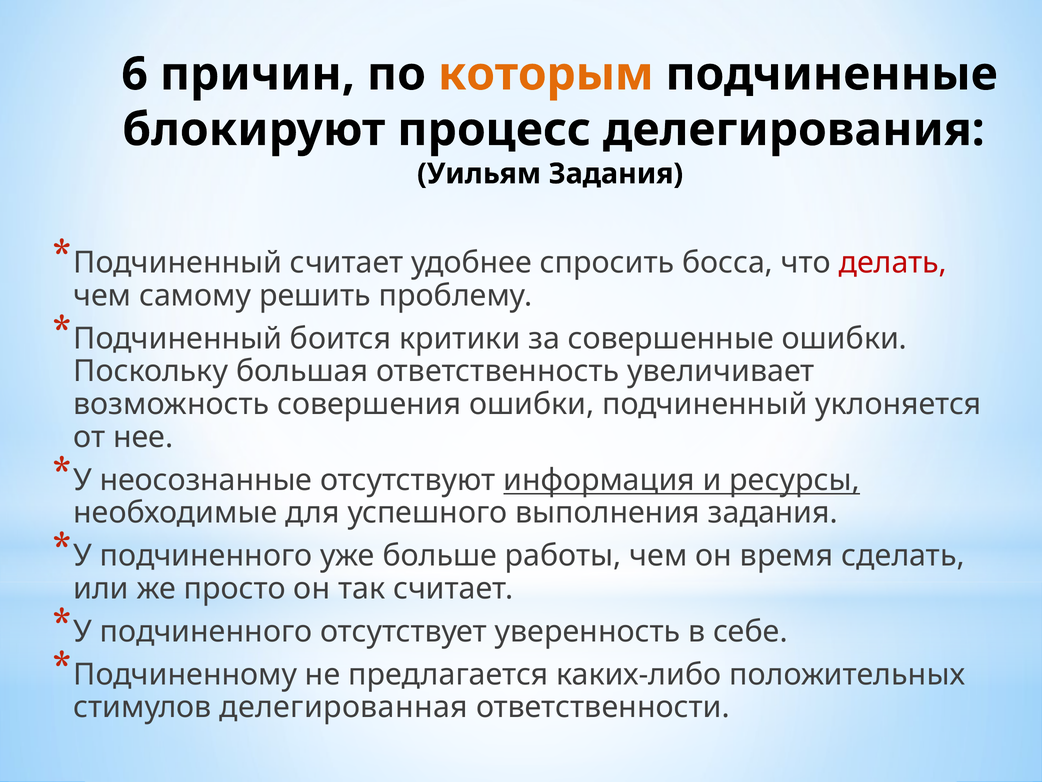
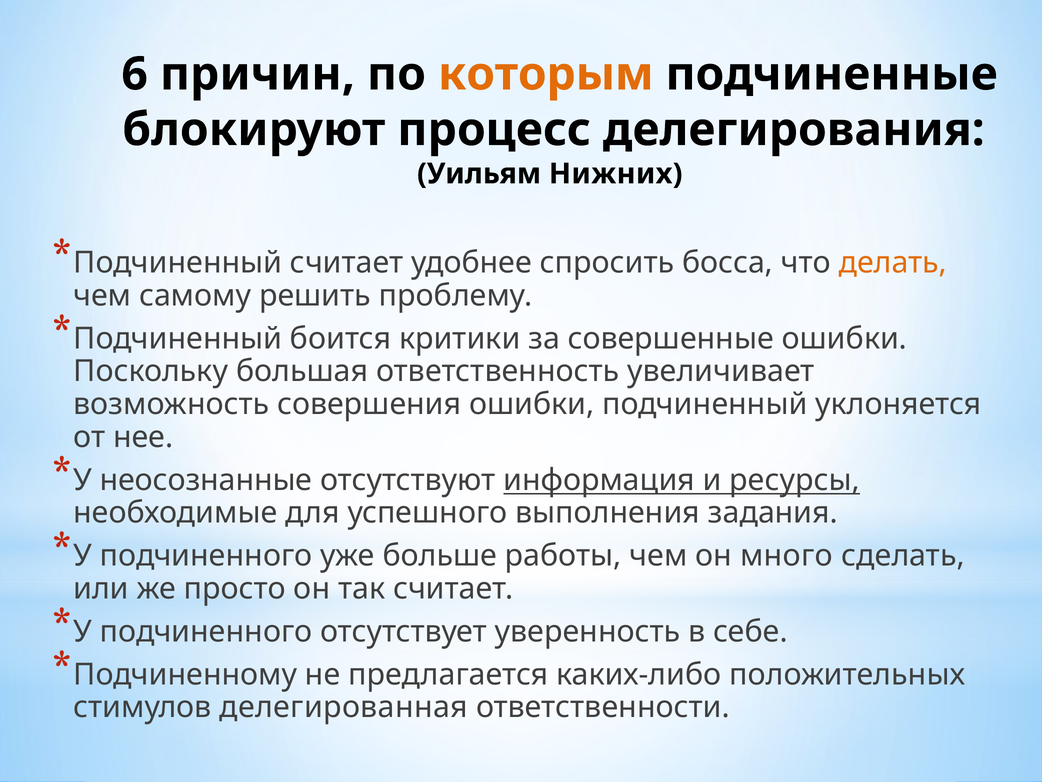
Уильям Задания: Задания -> Нижних
делать colour: red -> orange
время: время -> много
